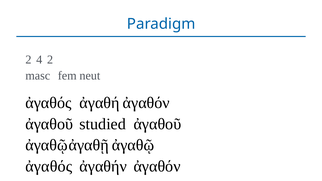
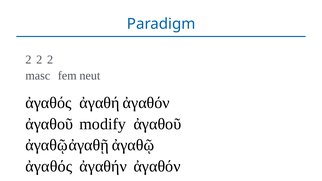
4 at (39, 60): 4 -> 2
studied: studied -> modify
